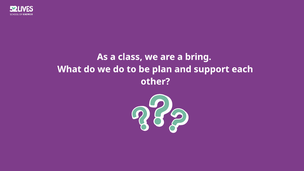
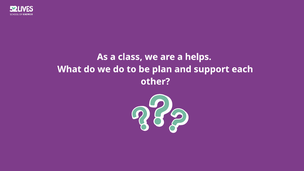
bring: bring -> helps
